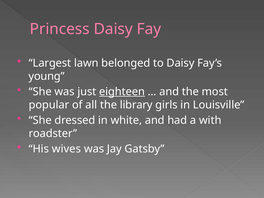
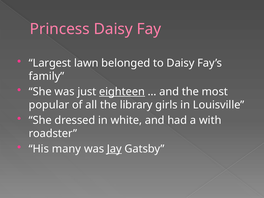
young: young -> family
wives: wives -> many
Jay underline: none -> present
